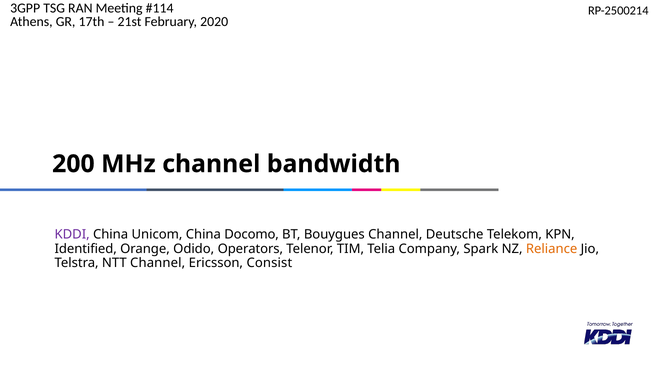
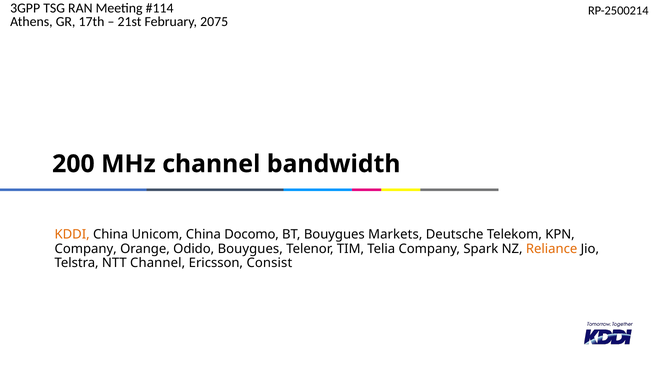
2020: 2020 -> 2075
KDDI colour: purple -> orange
Bouygues Channel: Channel -> Markets
Identified at (86, 249): Identified -> Company
Odido Operators: Operators -> Bouygues
